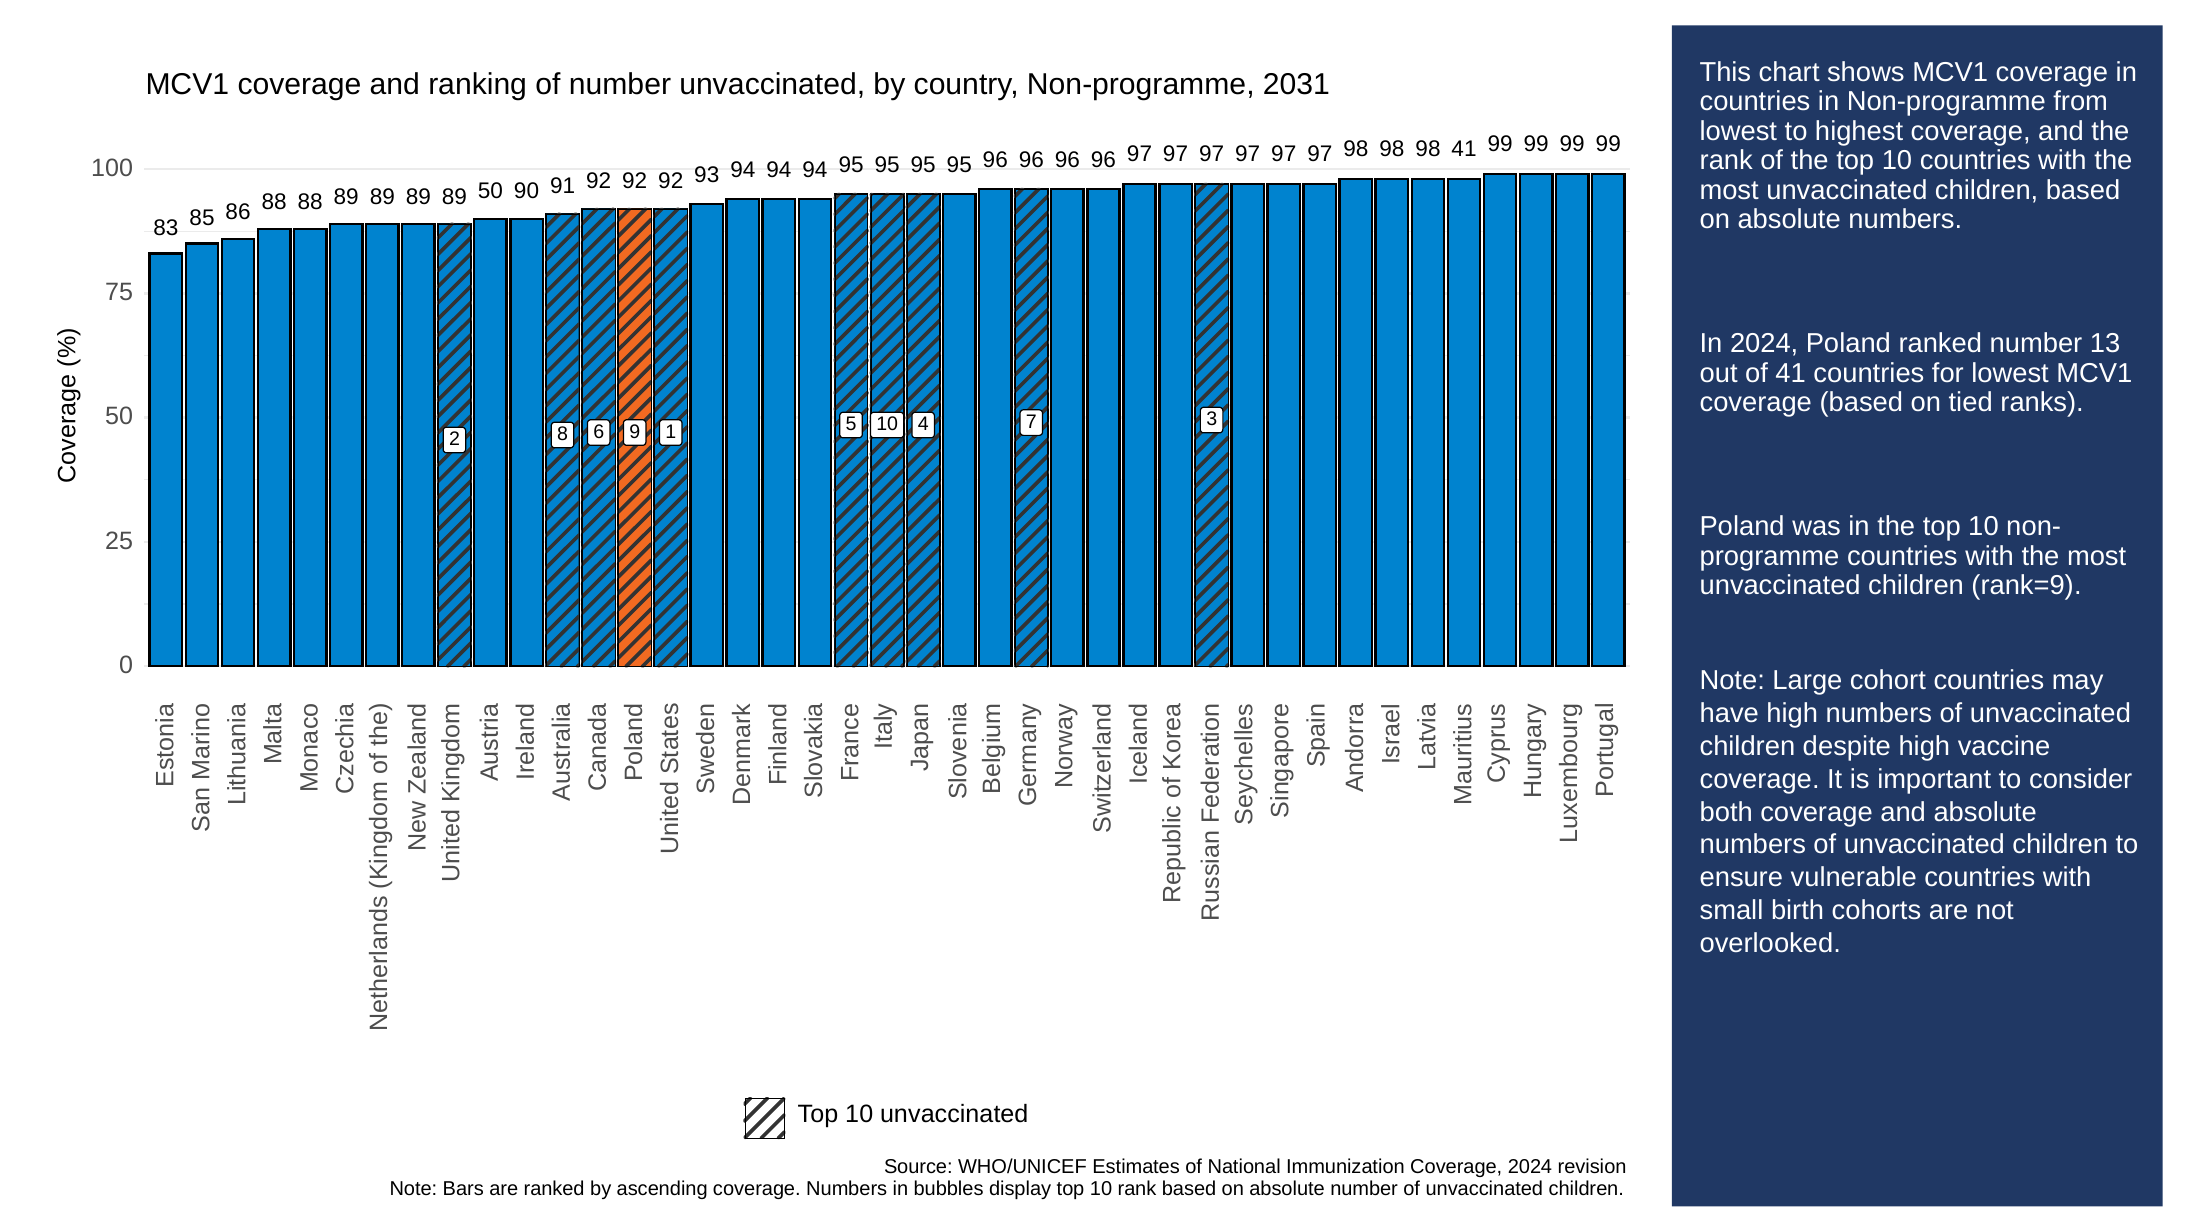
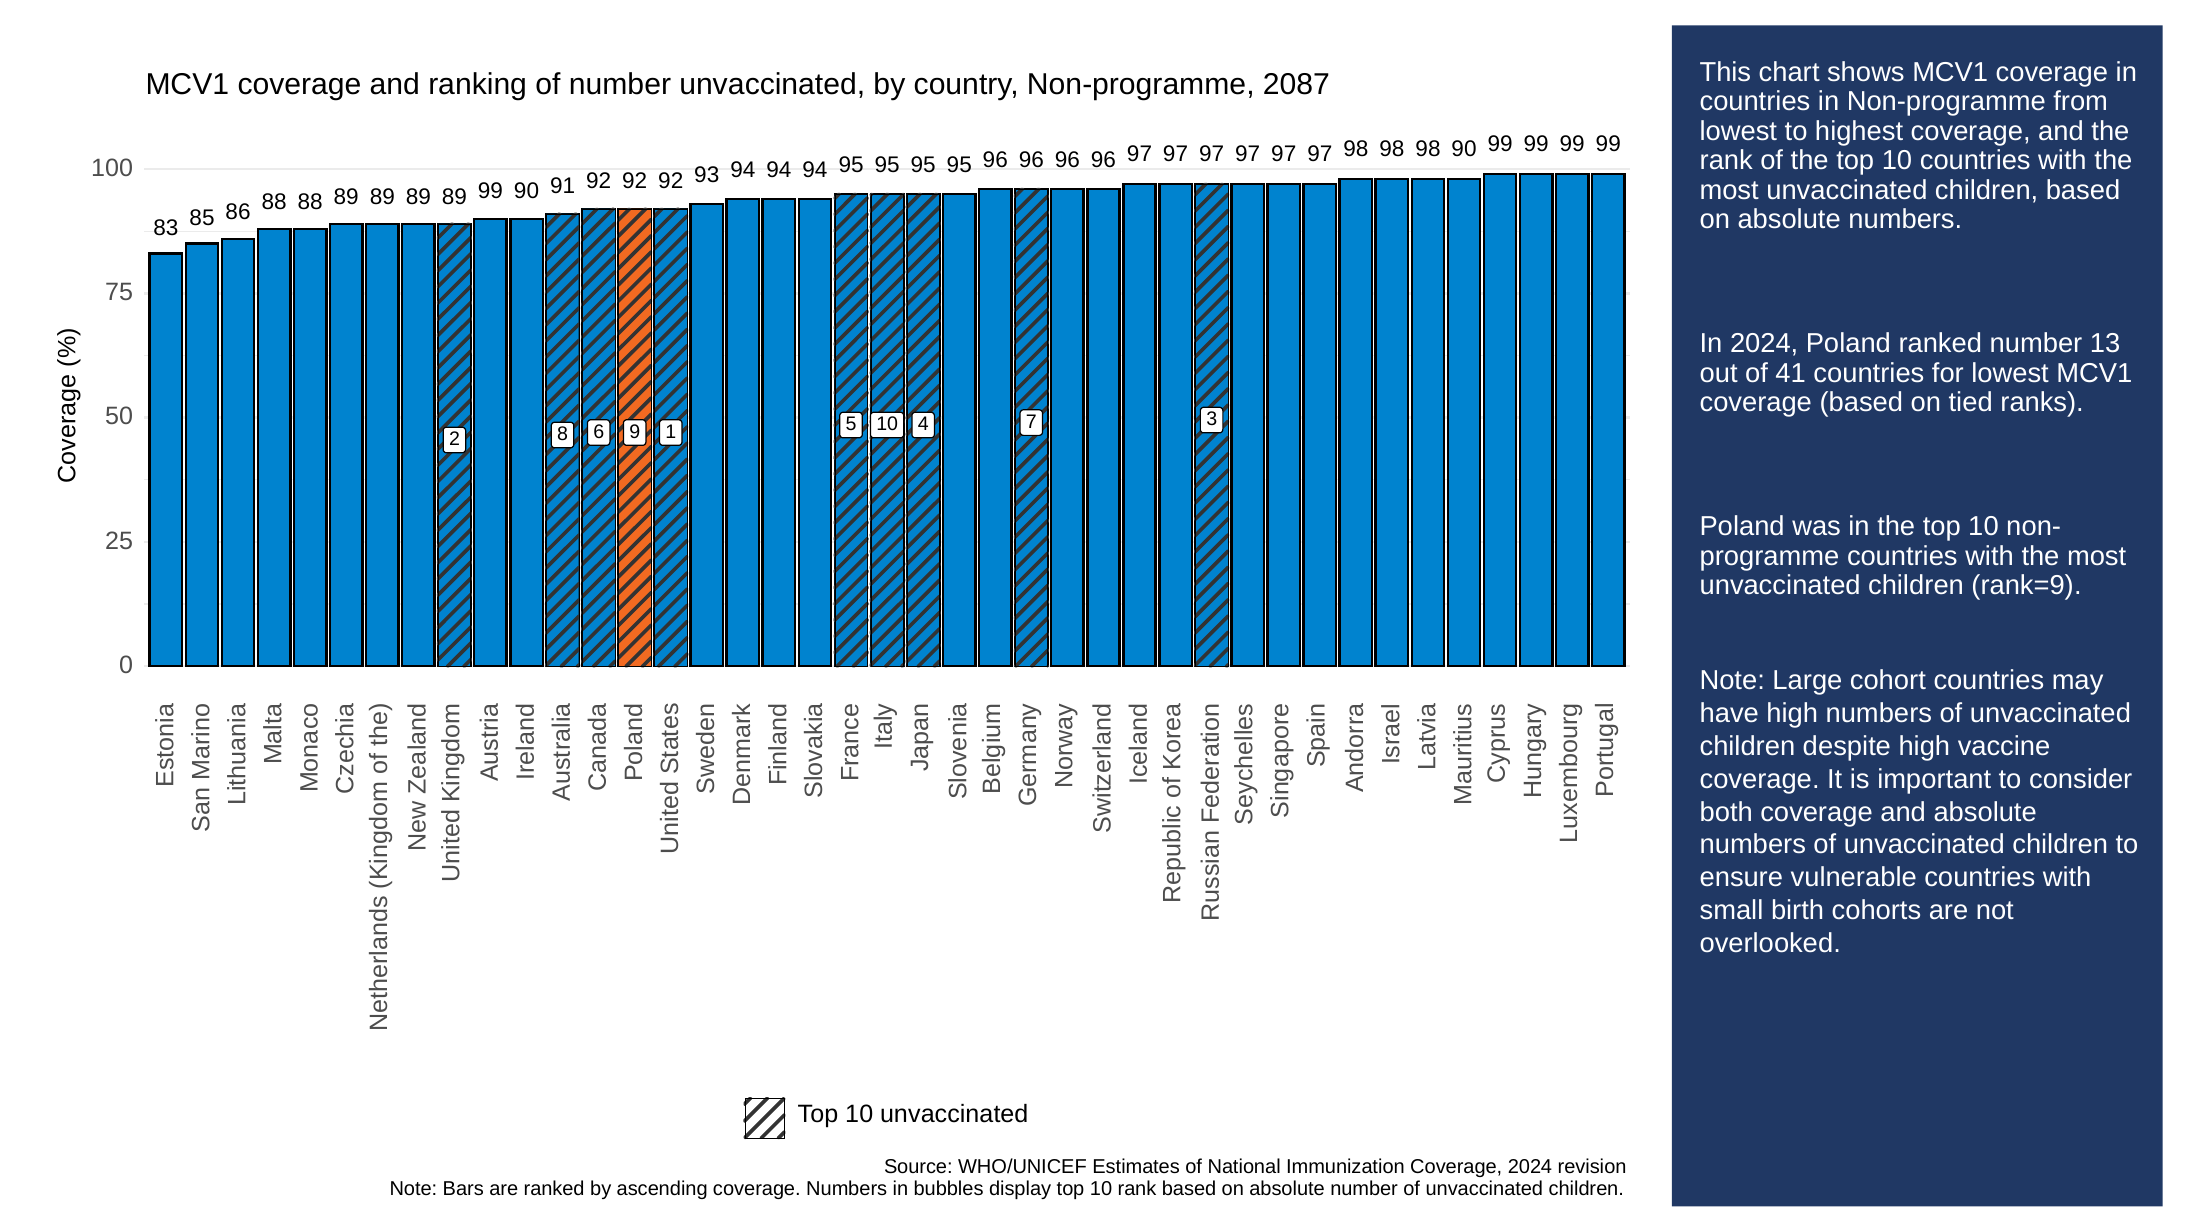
2031: 2031 -> 2087
98 41: 41 -> 90
89 50: 50 -> 99
